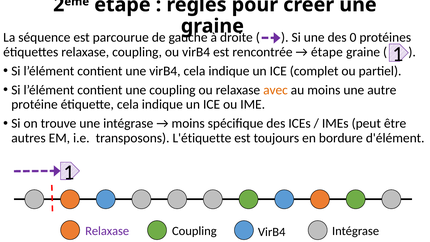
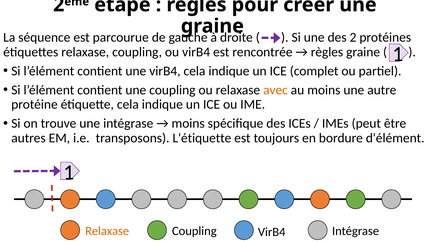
des 0: 0 -> 2
étape at (327, 52): étape -> règles
Relaxase at (107, 231) colour: purple -> orange
